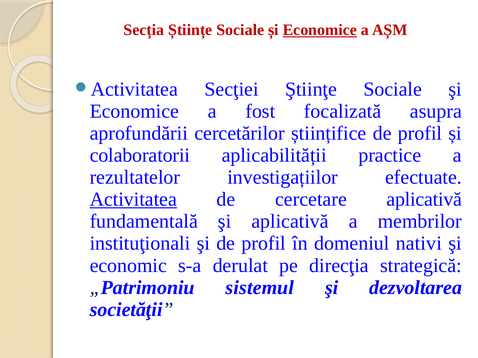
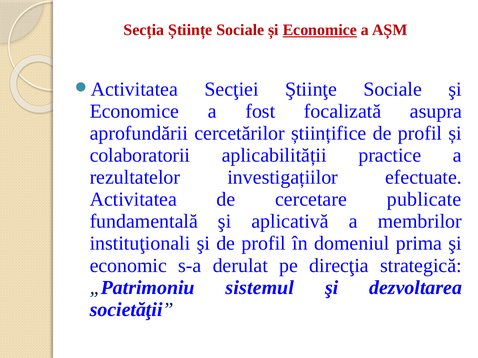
Activitatea at (133, 200) underline: present -> none
cercetare aplicativă: aplicativă -> publicate
nativi: nativi -> prima
